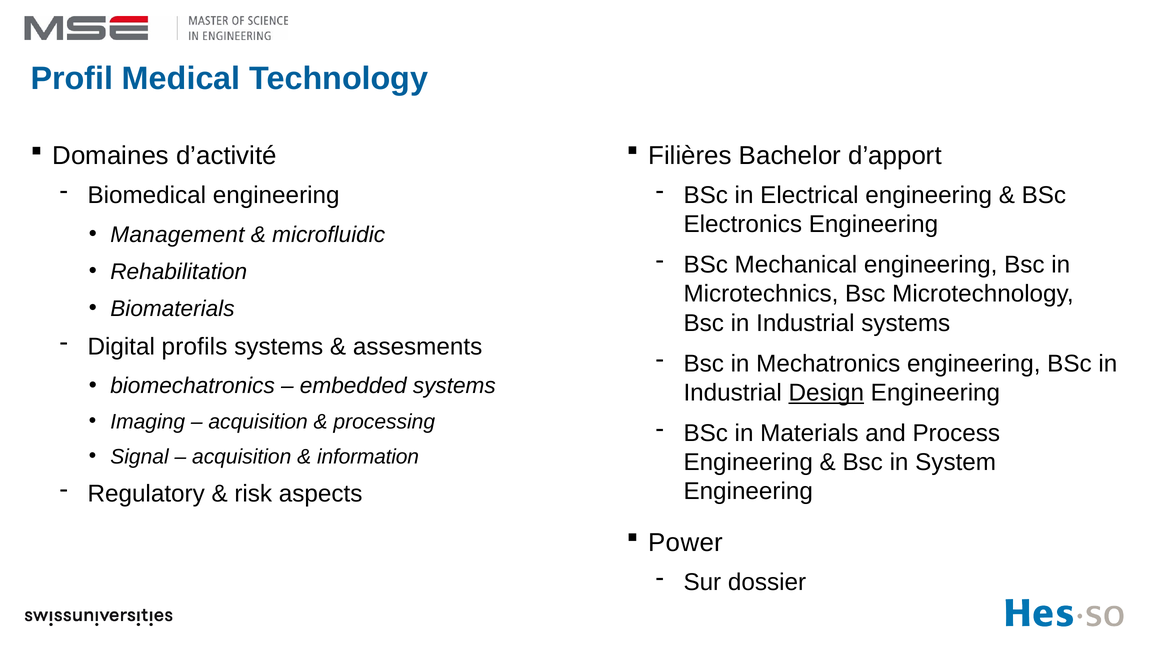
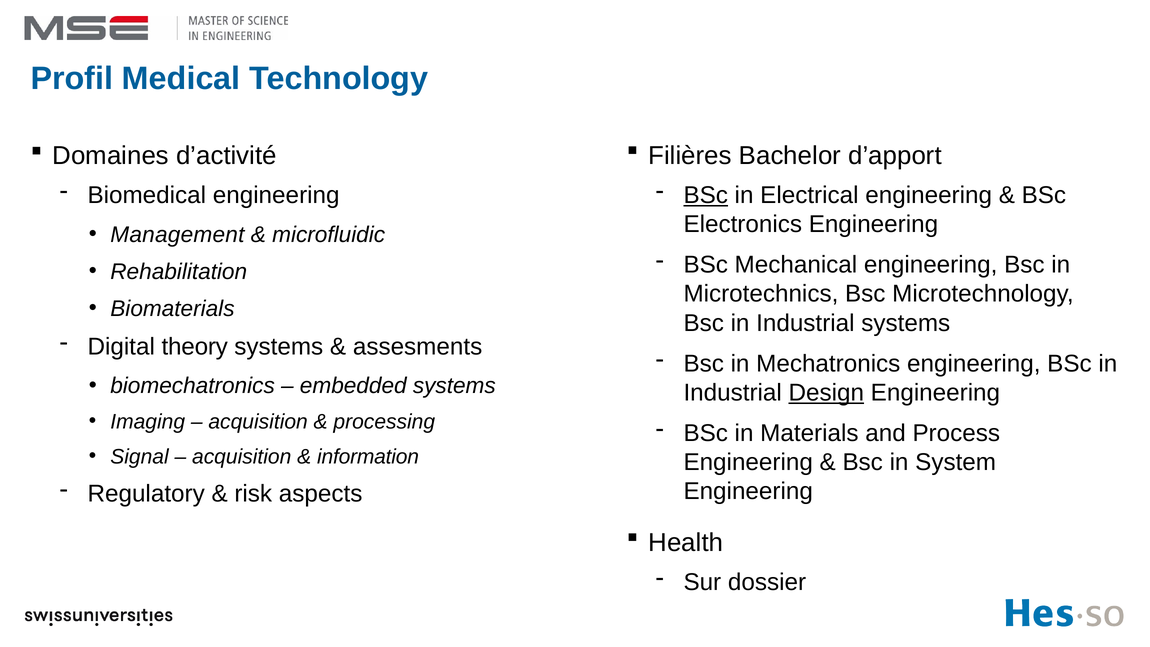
BSc at (706, 195) underline: none -> present
profils: profils -> theory
Power: Power -> Health
